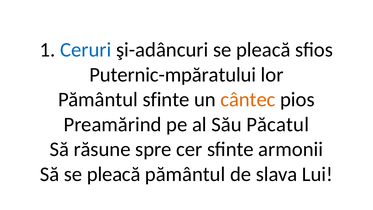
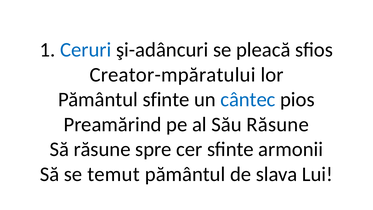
Puternic-mpăratului: Puternic-mpăratului -> Creator-mpăratului
cântec colour: orange -> blue
Său Păcatul: Păcatul -> Răsune
Să se pleacă: pleacă -> temut
